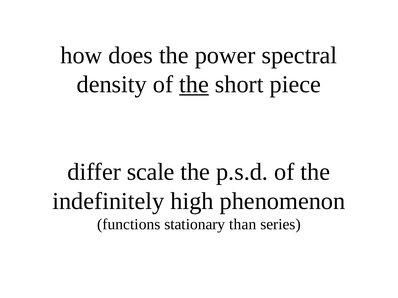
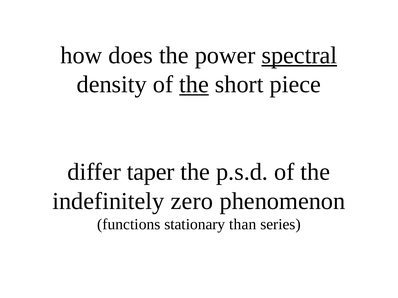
spectral underline: none -> present
scale: scale -> taper
high: high -> zero
